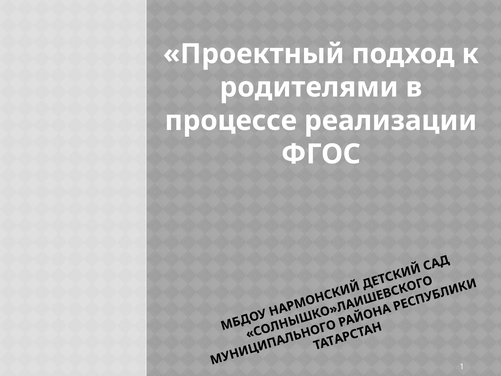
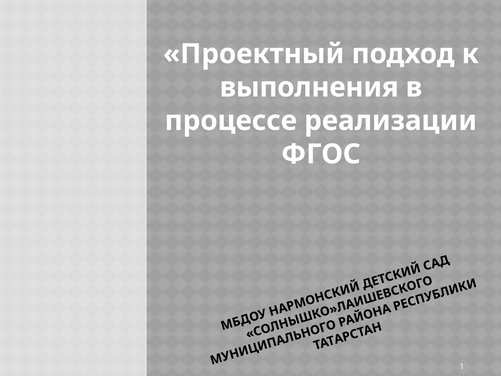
родителями: родителями -> выполнения
